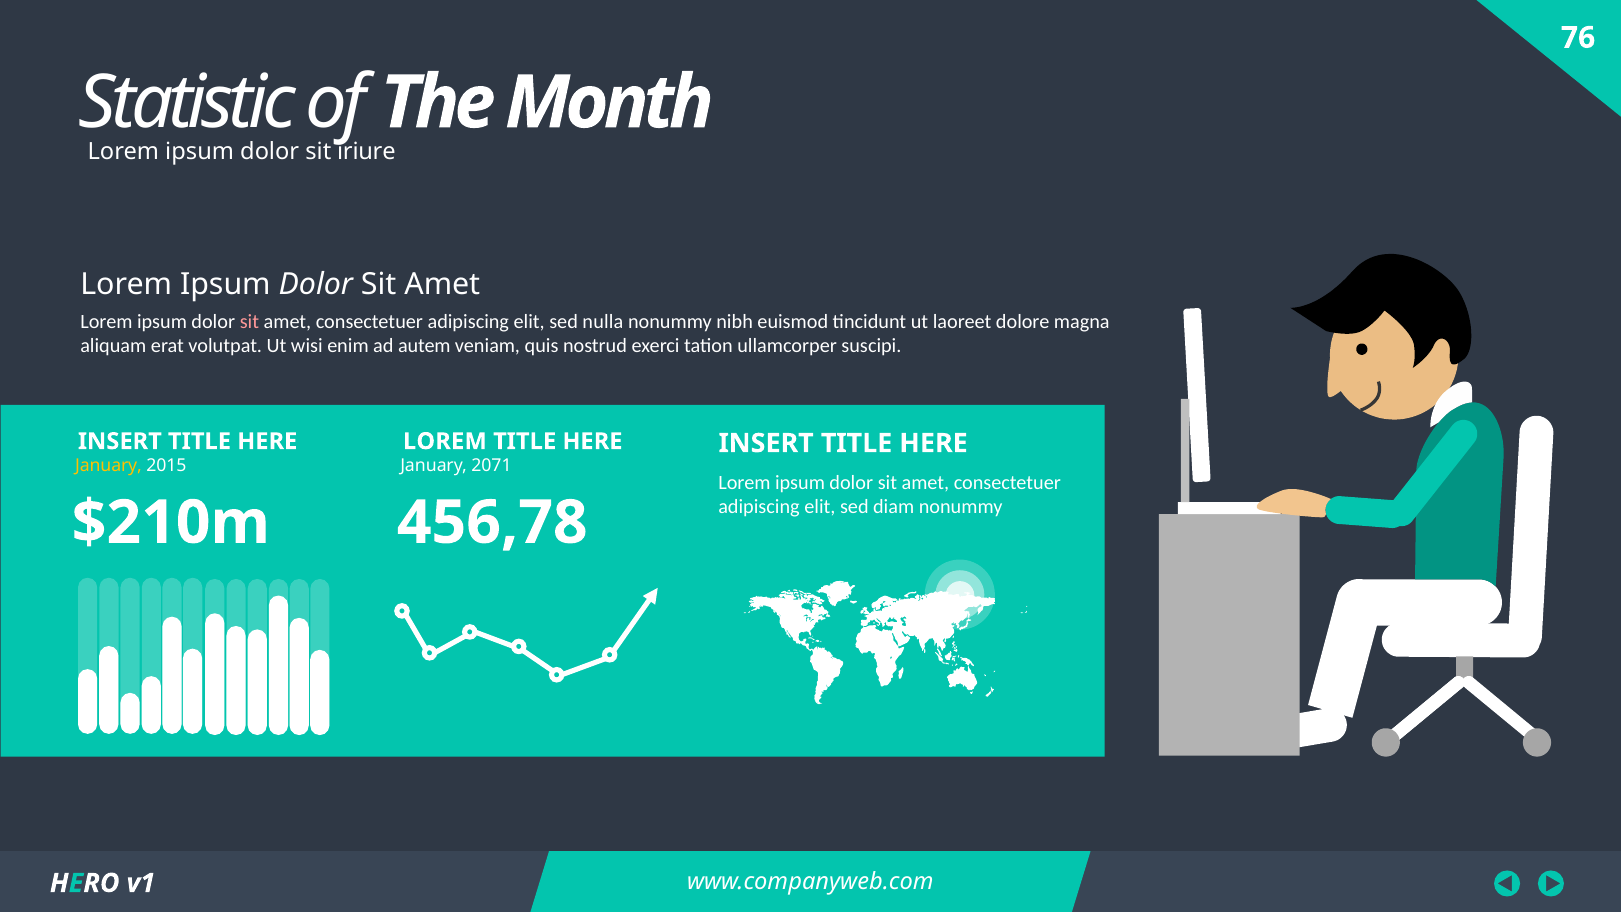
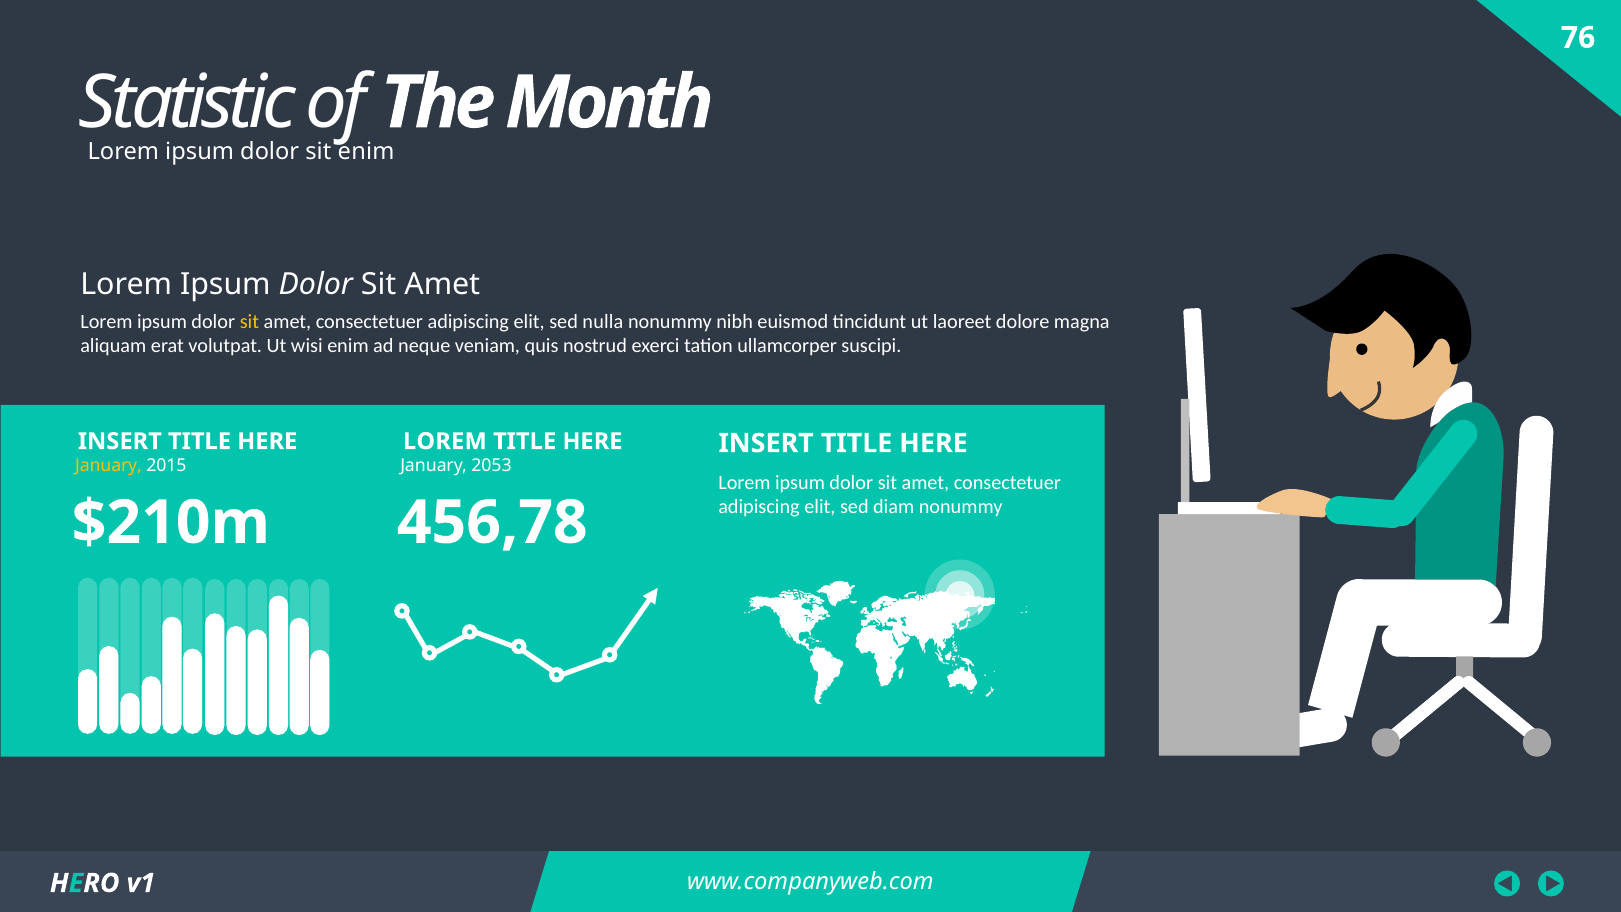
iriure at (366, 152): iriure -> enim
sit at (249, 321) colour: pink -> yellow
autem: autem -> neque
2071: 2071 -> 2053
